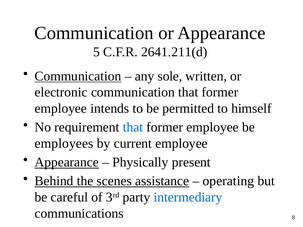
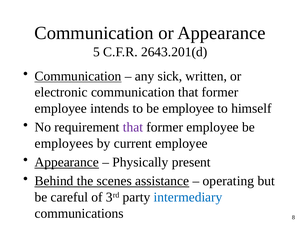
2641.211(d: 2641.211(d -> 2643.201(d
sole: sole -> sick
be permitted: permitted -> employee
that at (133, 127) colour: blue -> purple
